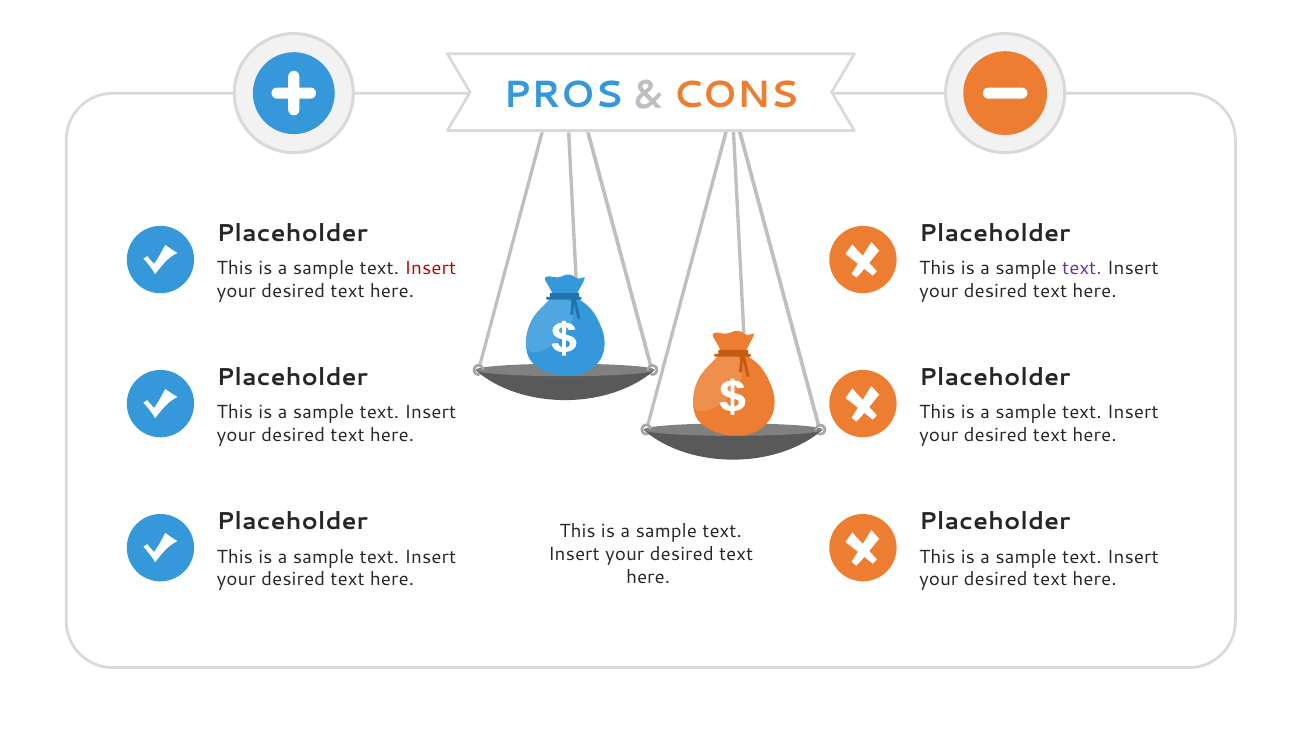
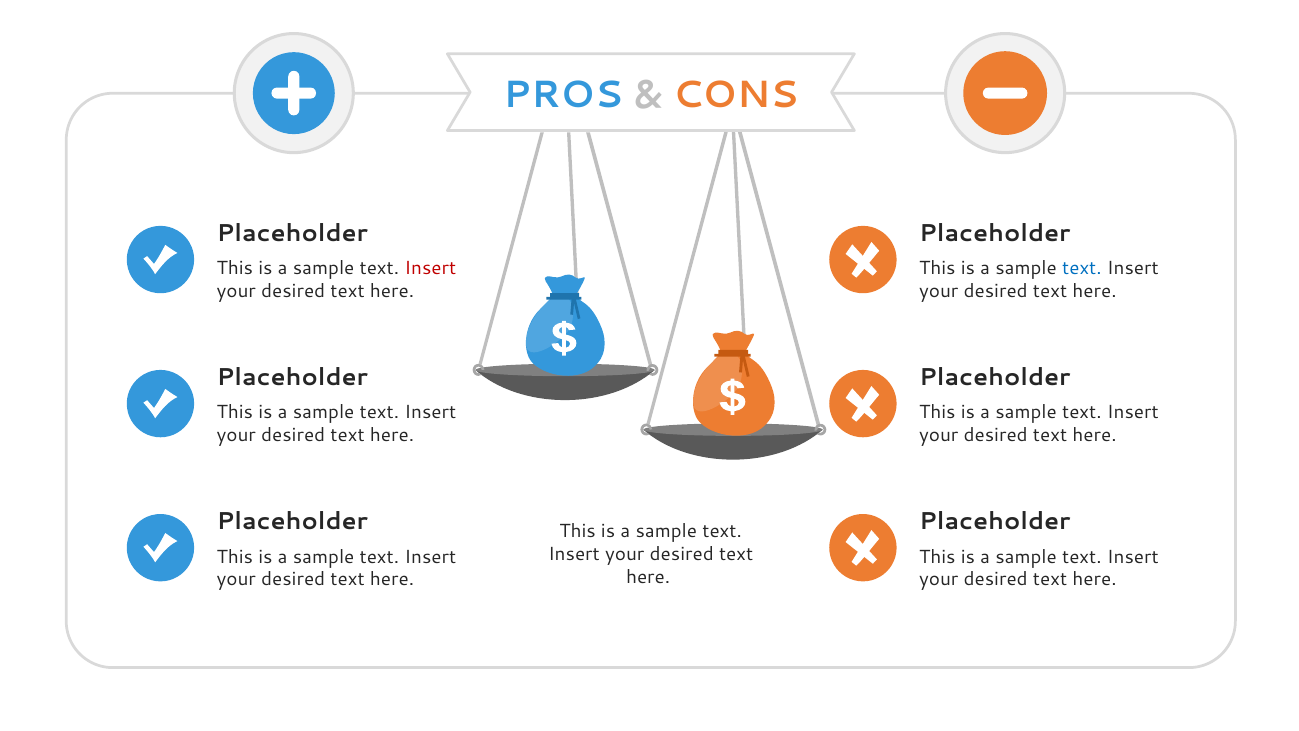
text at (1082, 269) colour: purple -> blue
